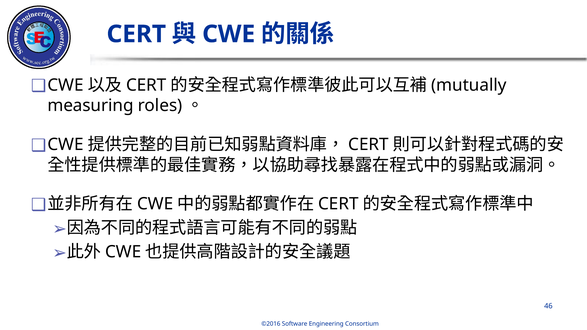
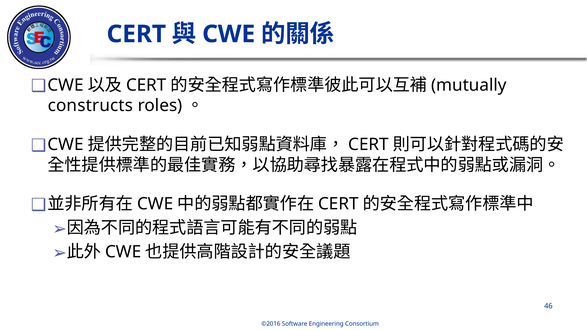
measuring: measuring -> constructs
